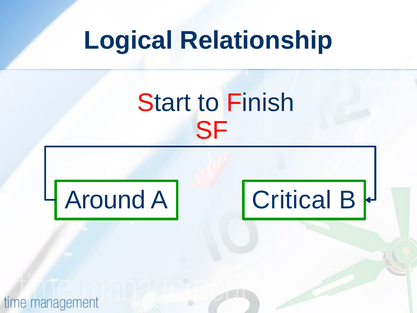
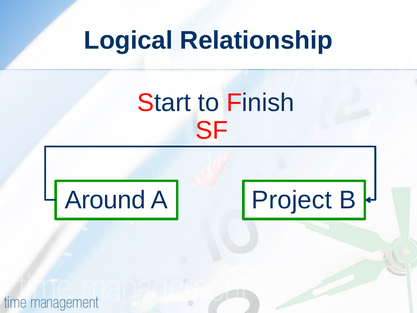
Critical: Critical -> Project
